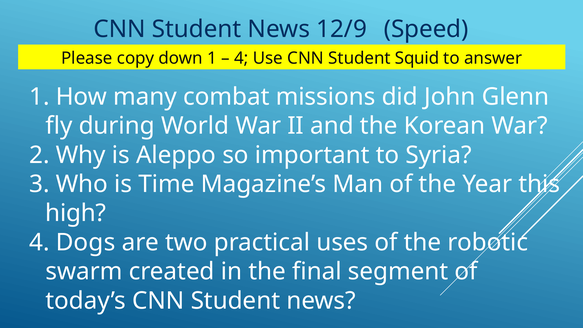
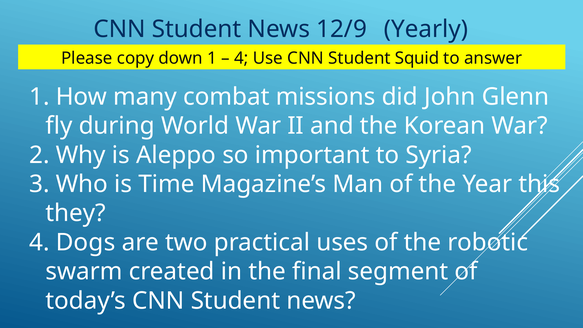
Speed: Speed -> Yearly
high: high -> they
